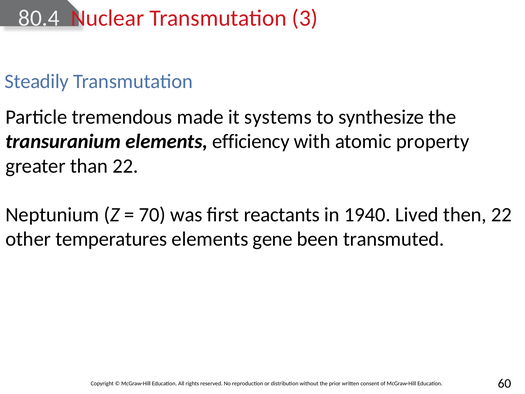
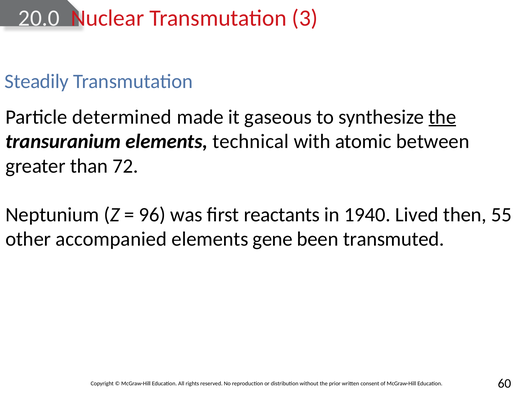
80.4: 80.4 -> 20.0
tremendous: tremendous -> determined
systems: systems -> gaseous
the at (442, 117) underline: none -> present
efficiency: efficiency -> technical
property: property -> between
than 22: 22 -> 72
70: 70 -> 96
then 22: 22 -> 55
temperatures: temperatures -> accompanied
